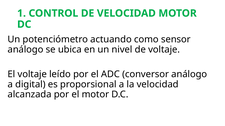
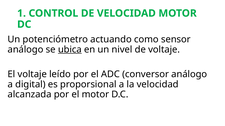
ubica underline: none -> present
